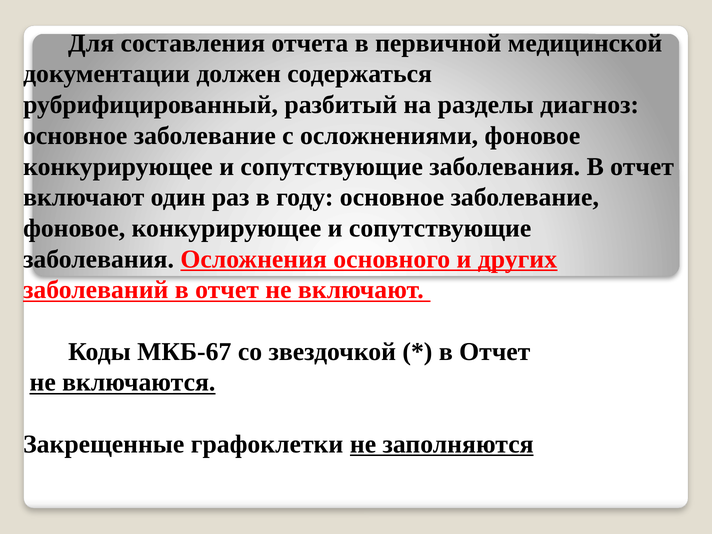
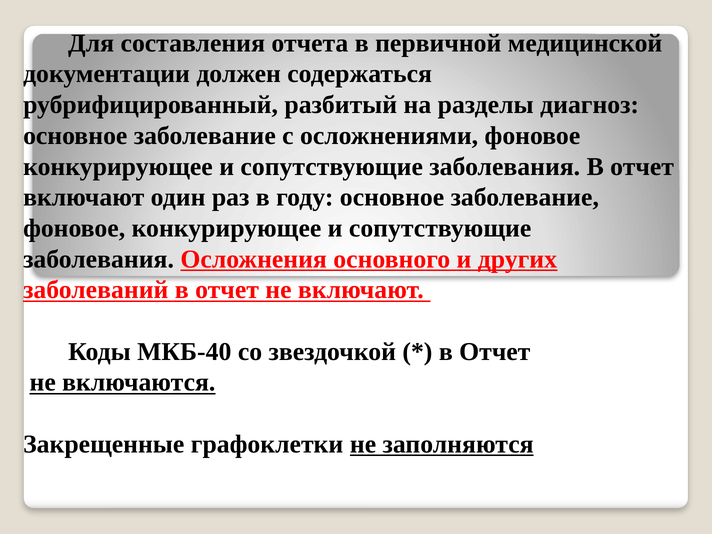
МКБ-67: МКБ-67 -> МКБ-40
